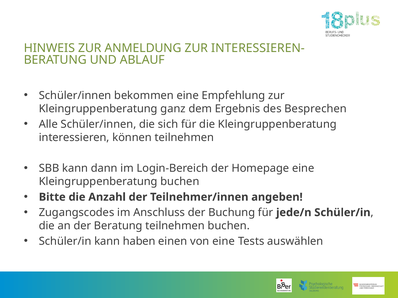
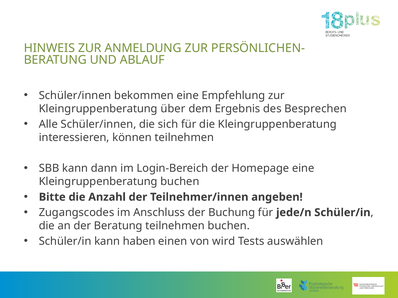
INTERESSIEREN-: INTERESSIEREN- -> PERSÖNLICHEN-
ganz: ganz -> über
von eine: eine -> wird
